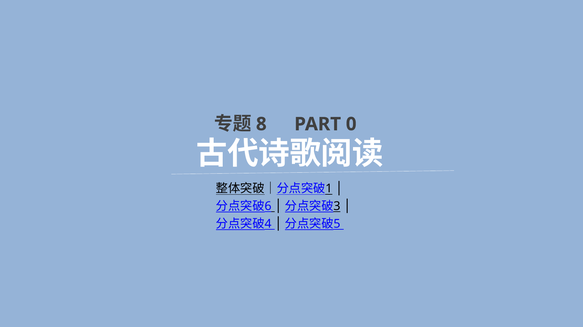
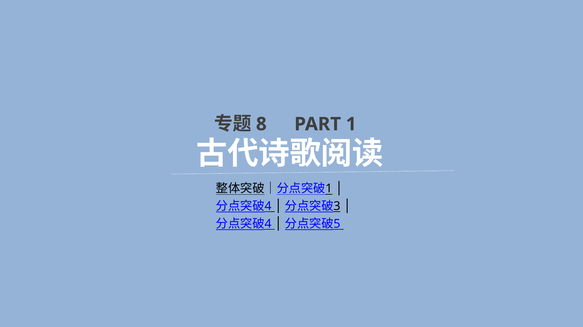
PART 0: 0 -> 1
6 at (268, 206): 6 -> 4
